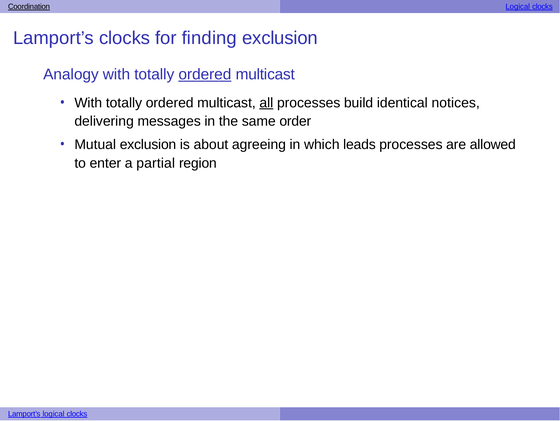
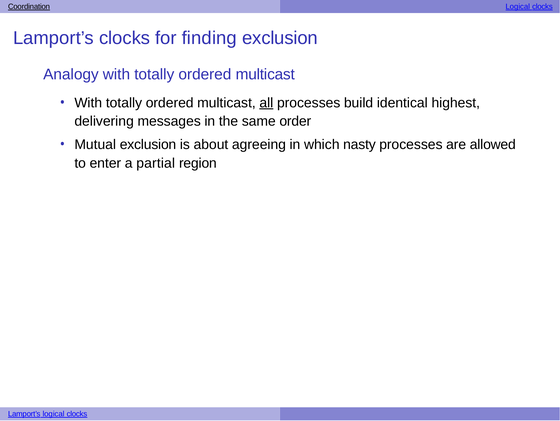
ordered at (205, 74) underline: present -> none
notices: notices -> highest
leads: leads -> nasty
